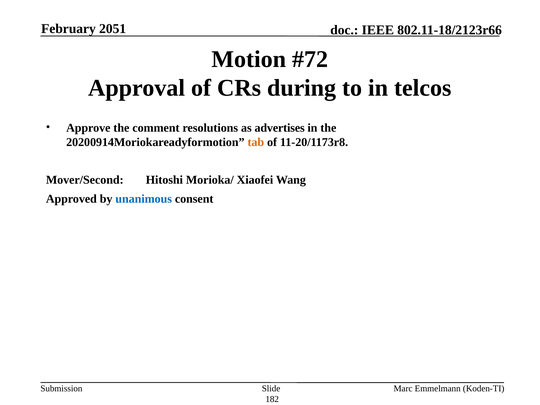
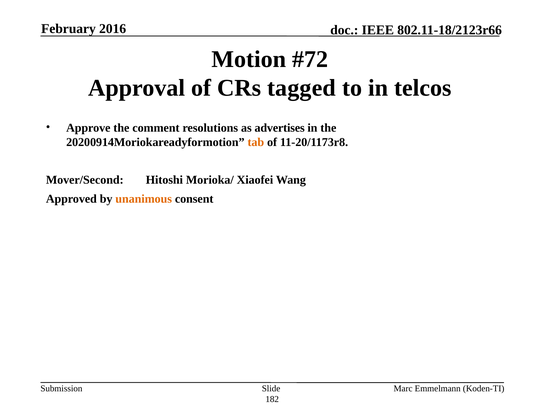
2051: 2051 -> 2016
during: during -> tagged
unanimous colour: blue -> orange
